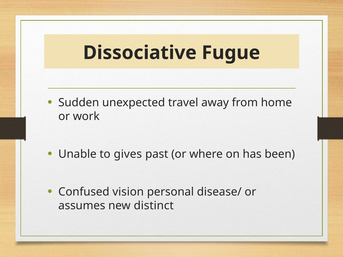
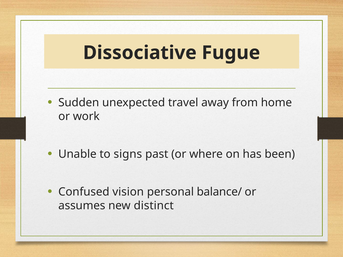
gives: gives -> signs
disease/: disease/ -> balance/
